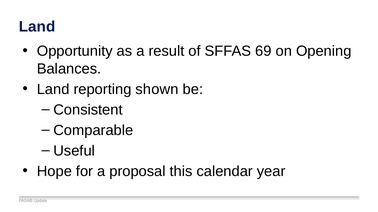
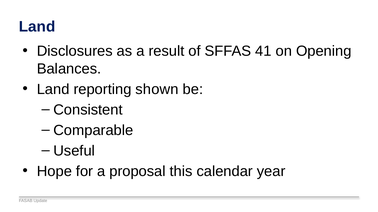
Opportunity: Opportunity -> Disclosures
69: 69 -> 41
